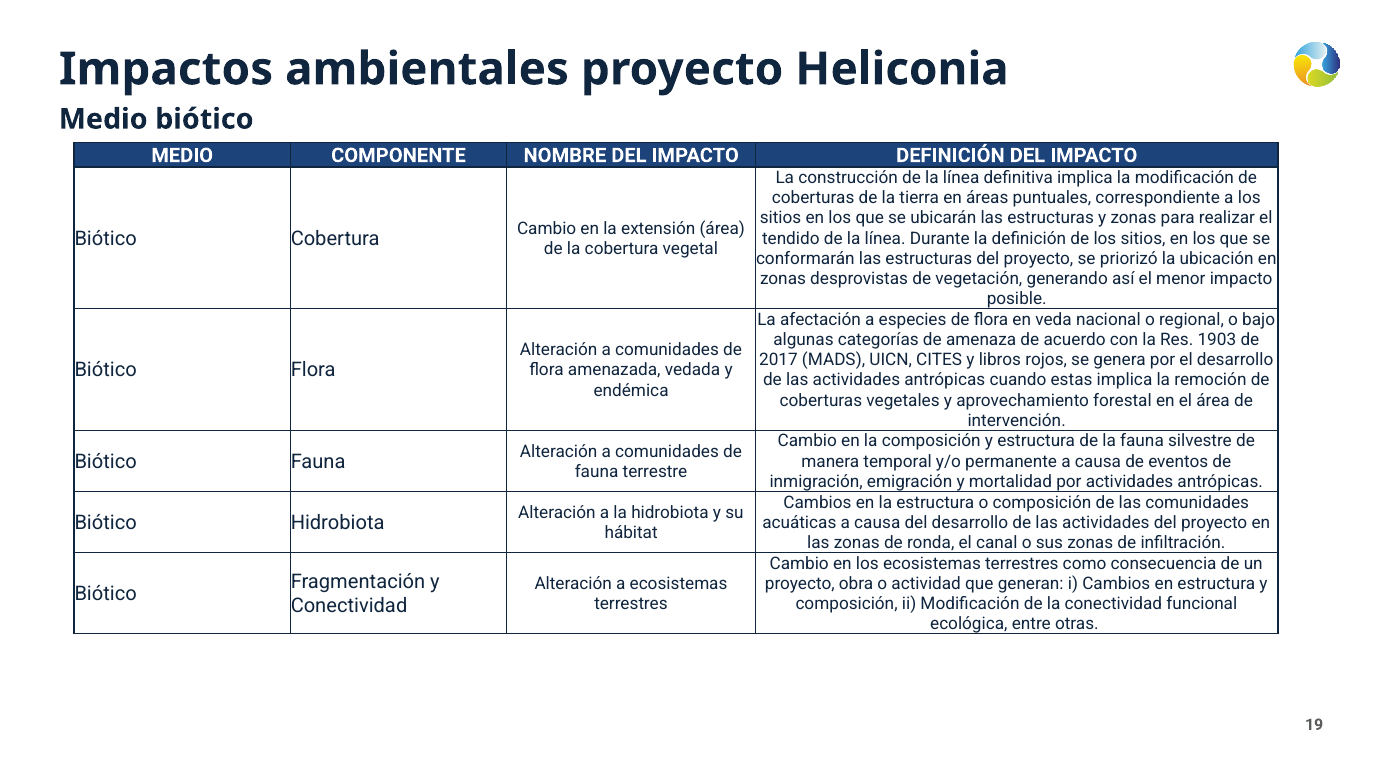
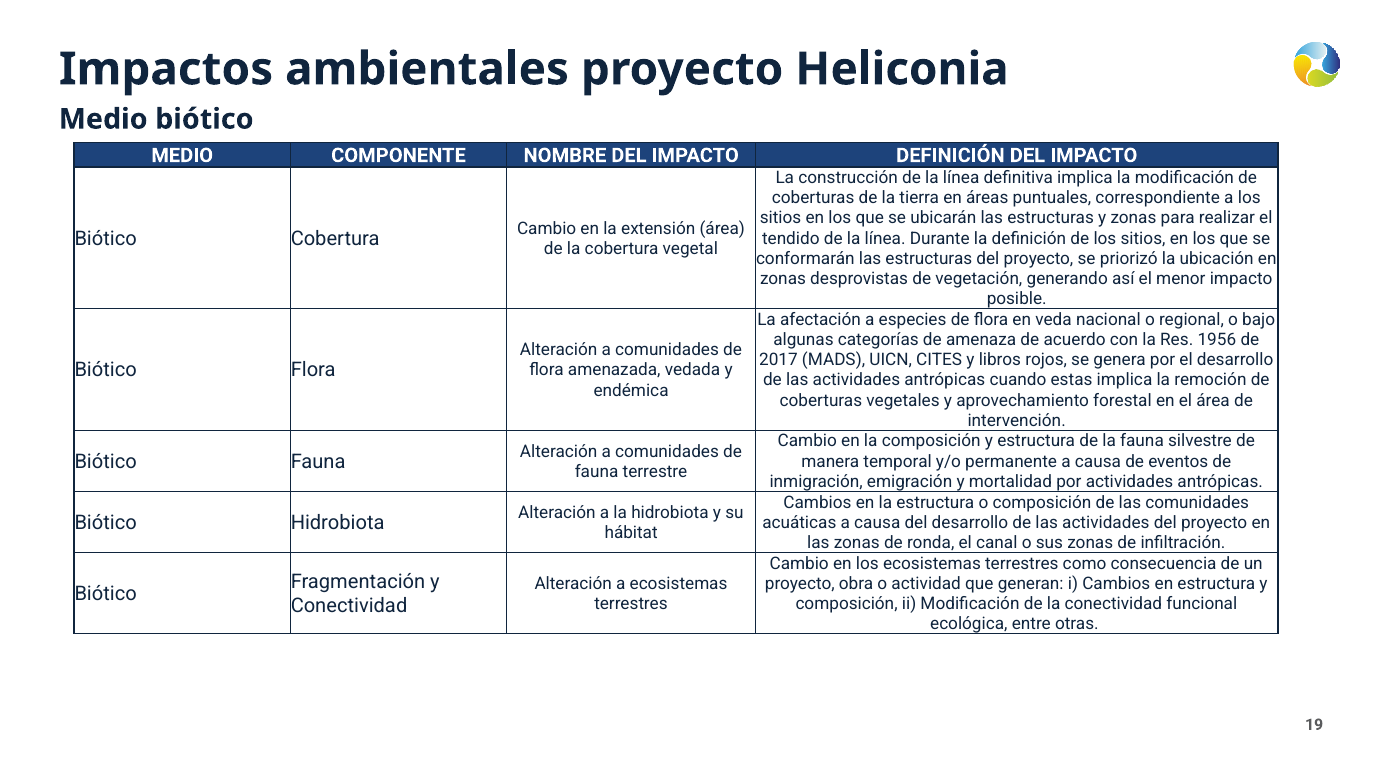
1903: 1903 -> 1956
